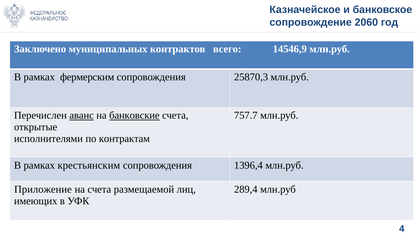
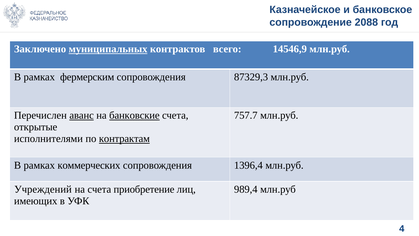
2060: 2060 -> 2088
муниципальных underline: none -> present
25870,3: 25870,3 -> 87329,3
контрактам underline: none -> present
крестьянским: крестьянским -> коммерческих
Приложение: Приложение -> Учреждений
размещаемой: размещаемой -> приобретение
289,4: 289,4 -> 989,4
